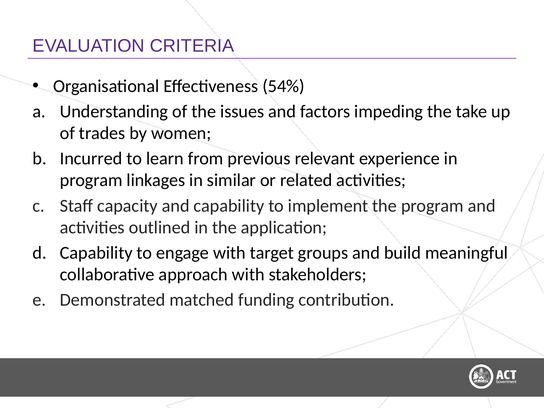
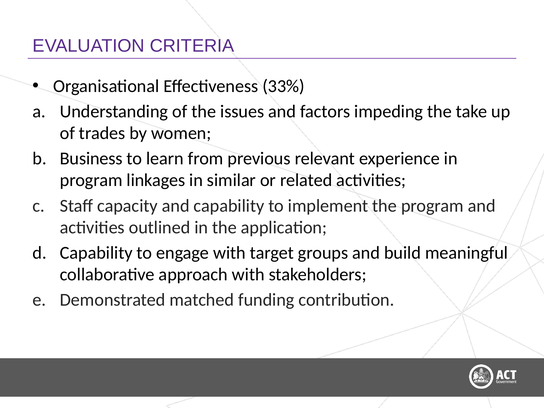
54%: 54% -> 33%
Incurred: Incurred -> Business
